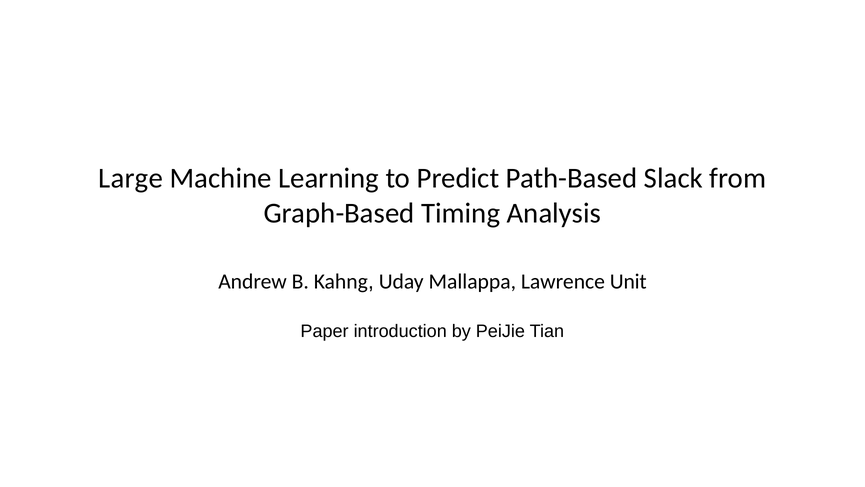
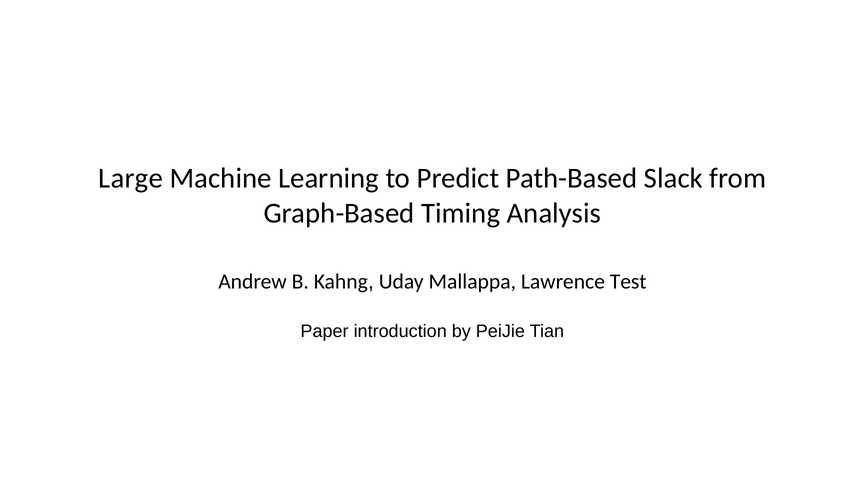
Unit: Unit -> Test
